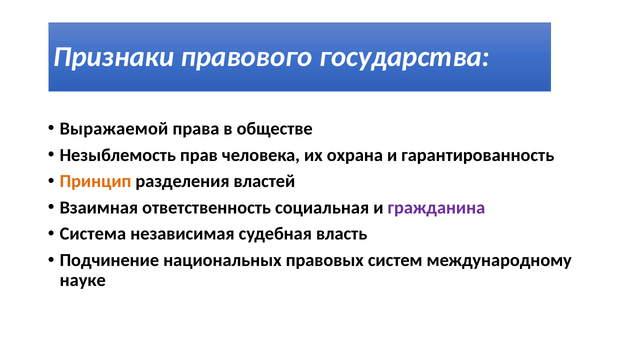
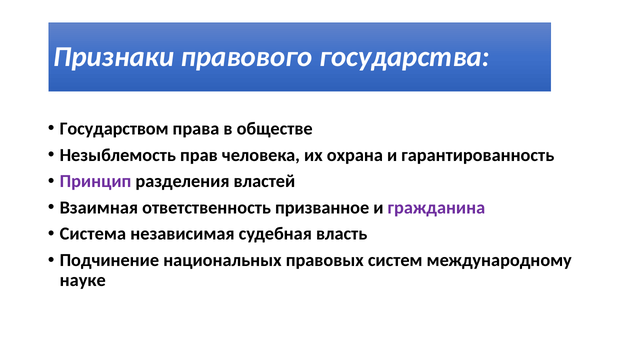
Выражаемой: Выражаемой -> Государством
Принцип colour: orange -> purple
социальная: социальная -> призванное
